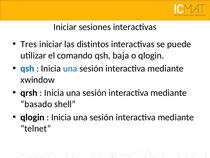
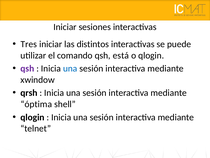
baja: baja -> está
qsh at (27, 68) colour: blue -> purple
basado: basado -> óptima
